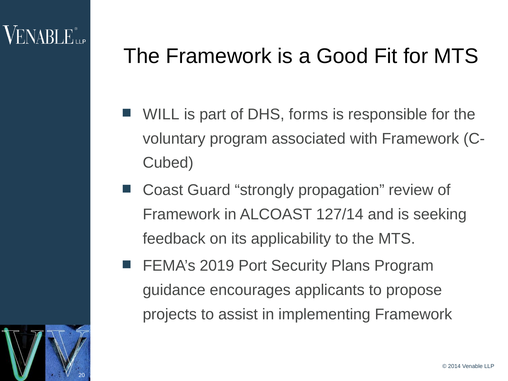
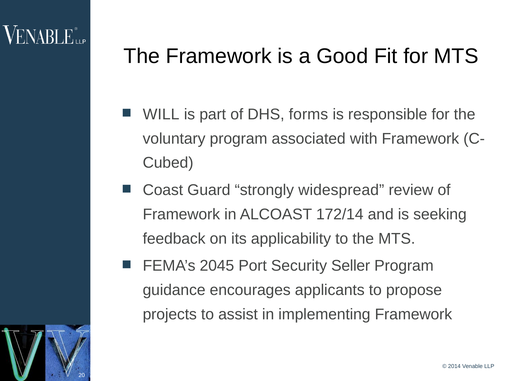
propagation: propagation -> widespread
127/14: 127/14 -> 172/14
2019: 2019 -> 2045
Plans: Plans -> Seller
